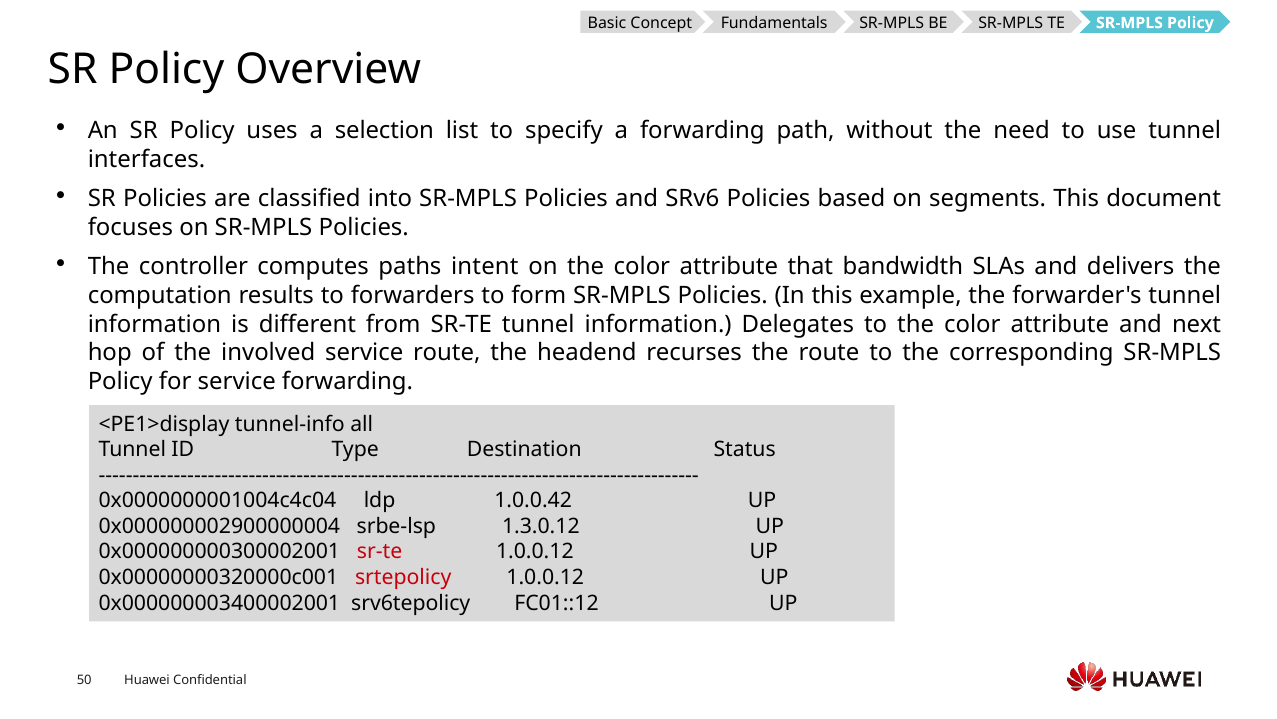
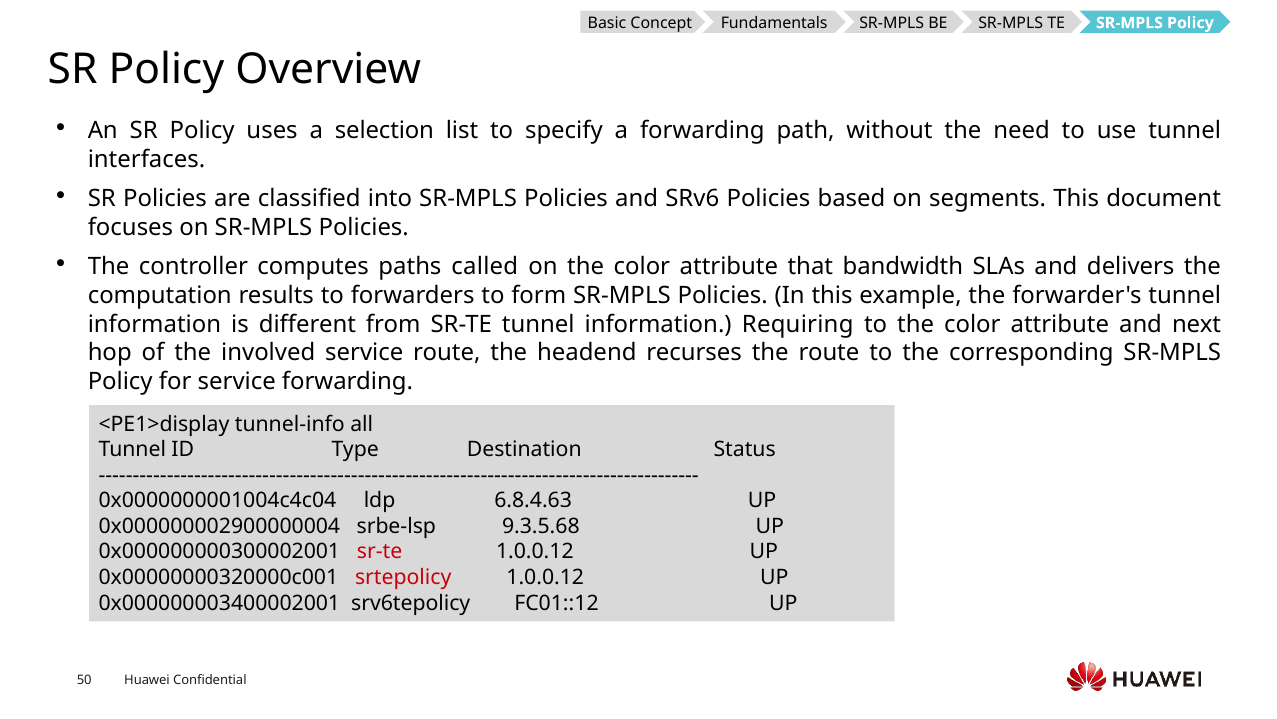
intent: intent -> called
Delegates: Delegates -> Requiring
1.0.0.42: 1.0.0.42 -> 6.8.4.63
1.3.0.12: 1.3.0.12 -> 9.3.5.68
